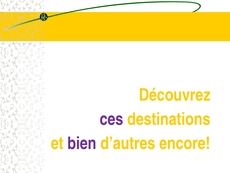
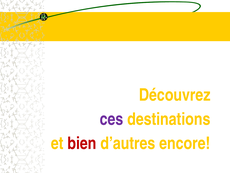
bien colour: purple -> red
